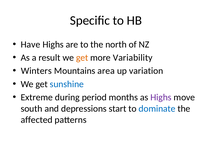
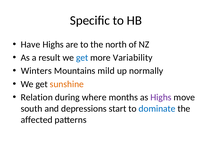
get at (82, 58) colour: orange -> blue
area: area -> mild
variation: variation -> normally
sunshine colour: blue -> orange
Extreme: Extreme -> Relation
period: period -> where
